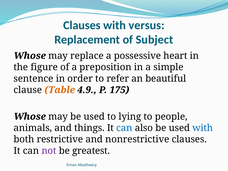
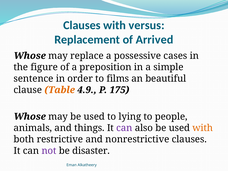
Subject: Subject -> Arrived
heart: heart -> cases
refer: refer -> films
can at (124, 128) colour: blue -> purple
with at (203, 128) colour: blue -> orange
greatest: greatest -> disaster
